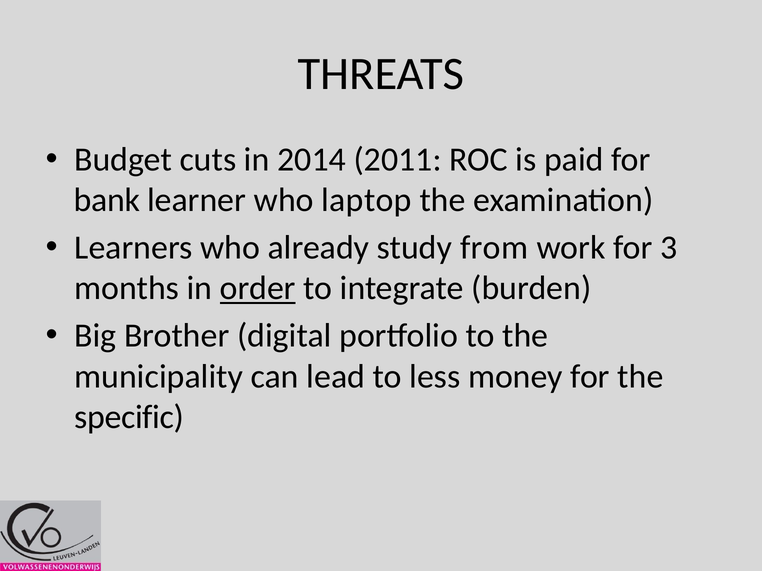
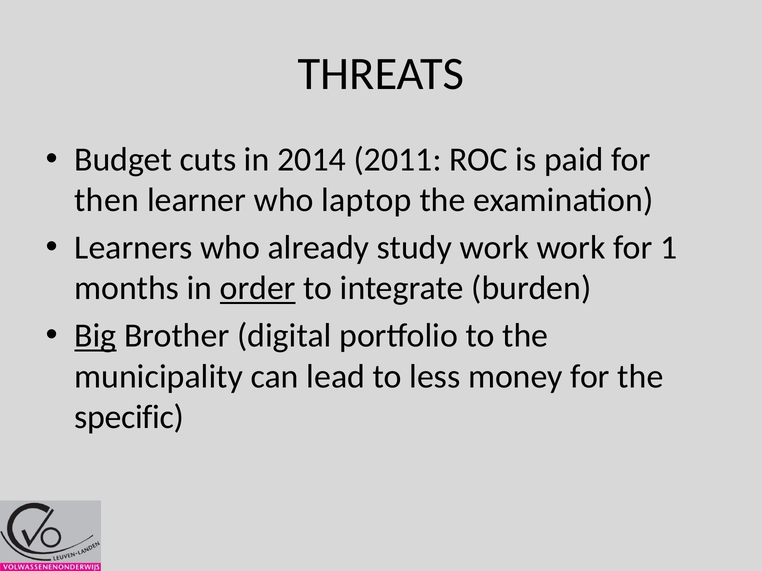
bank: bank -> then
study from: from -> work
3: 3 -> 1
Big underline: none -> present
